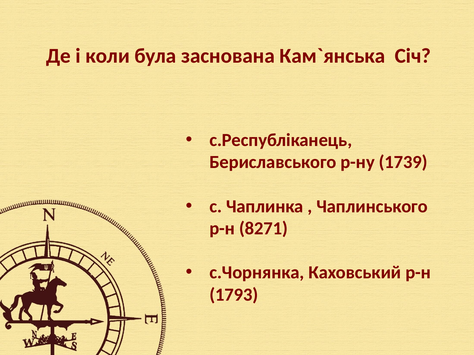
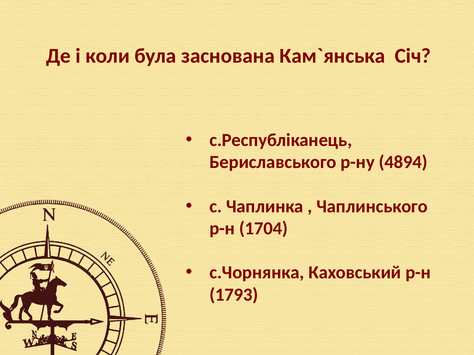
1739: 1739 -> 4894
8271: 8271 -> 1704
